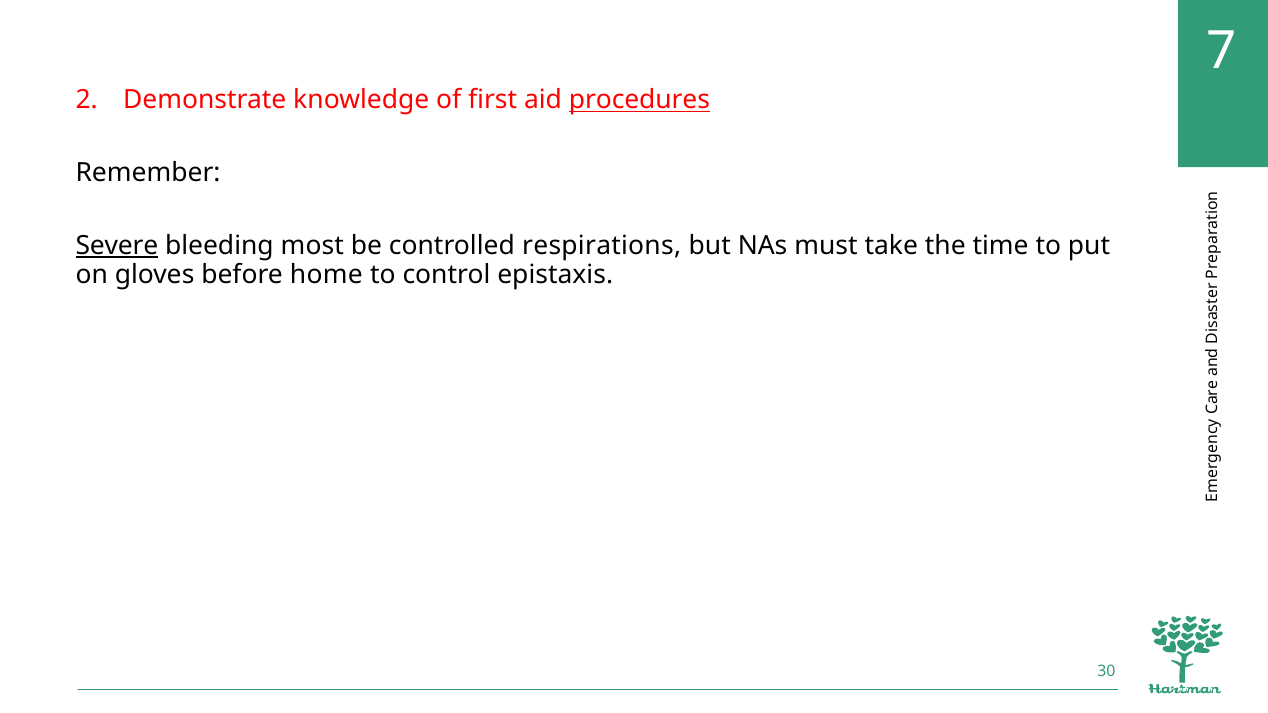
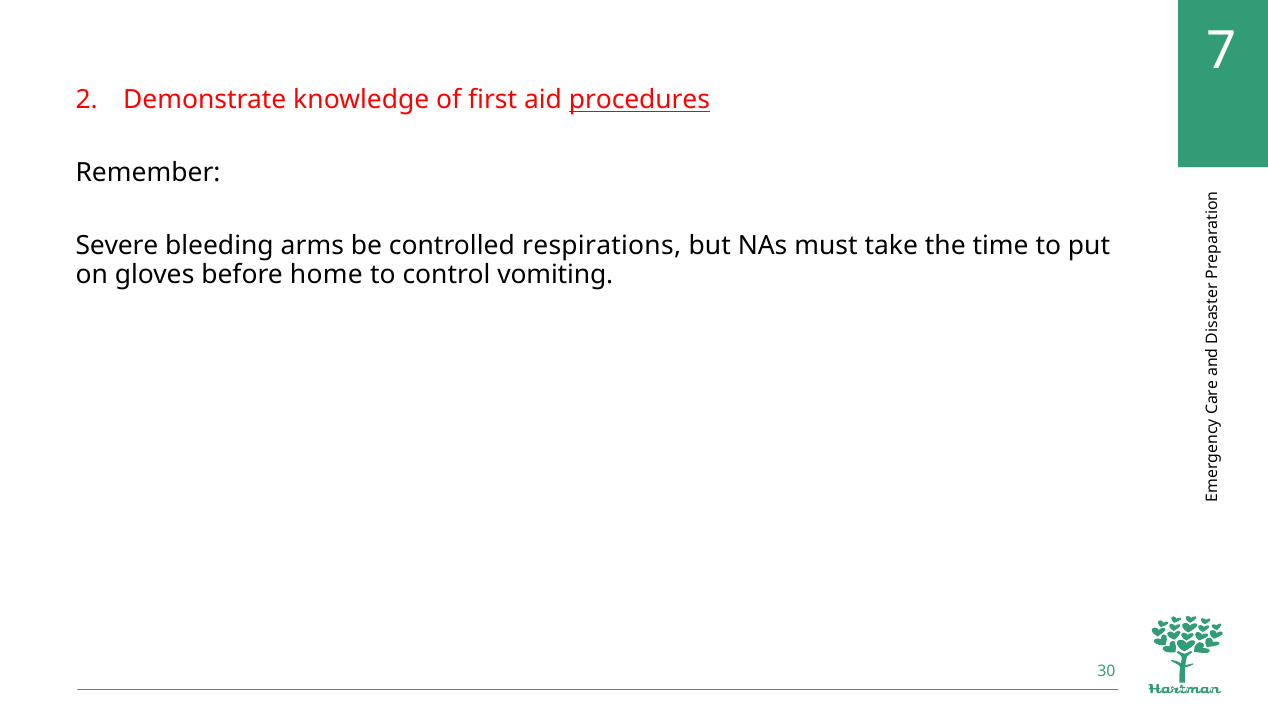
Severe underline: present -> none
most: most -> arms
epistaxis: epistaxis -> vomiting
